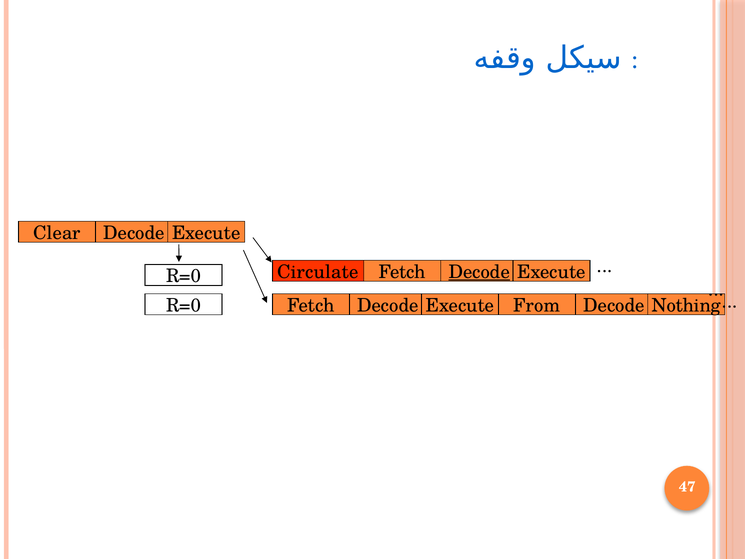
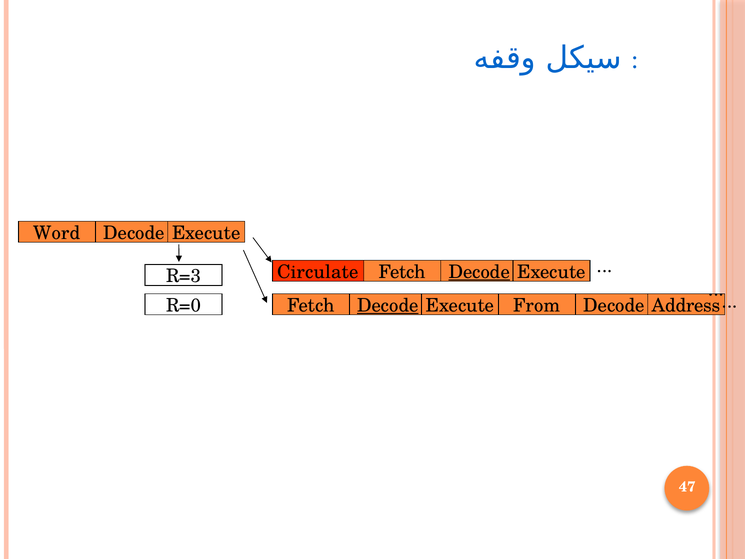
Clear: Clear -> Word
R=0 at (184, 276): R=0 -> R=3
Decode at (388, 305) underline: none -> present
Nothing: Nothing -> Address
